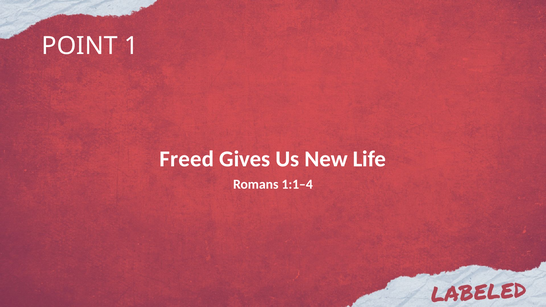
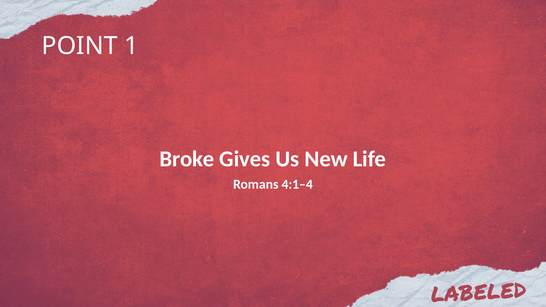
Freed: Freed -> Broke
1:1–4: 1:1–4 -> 4:1–4
